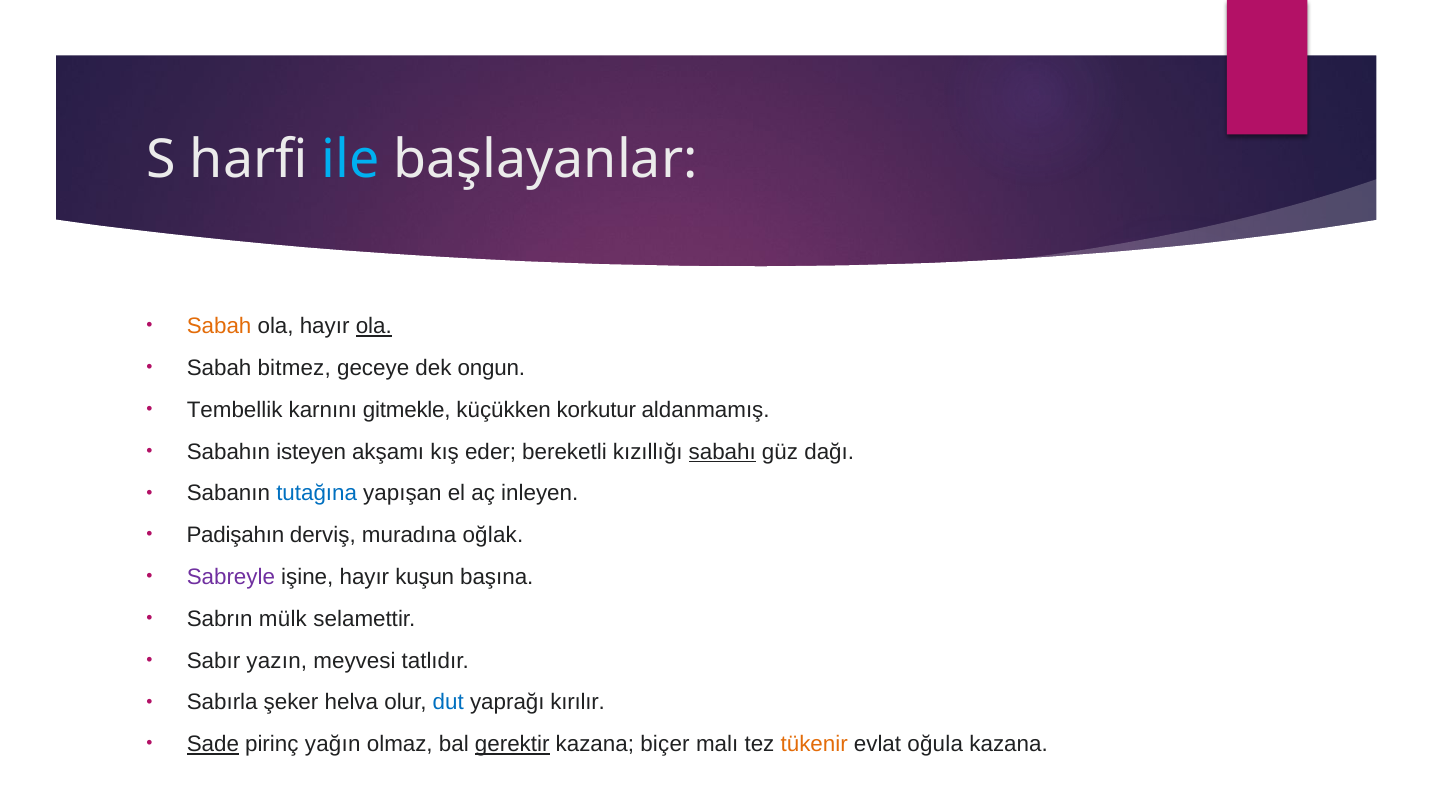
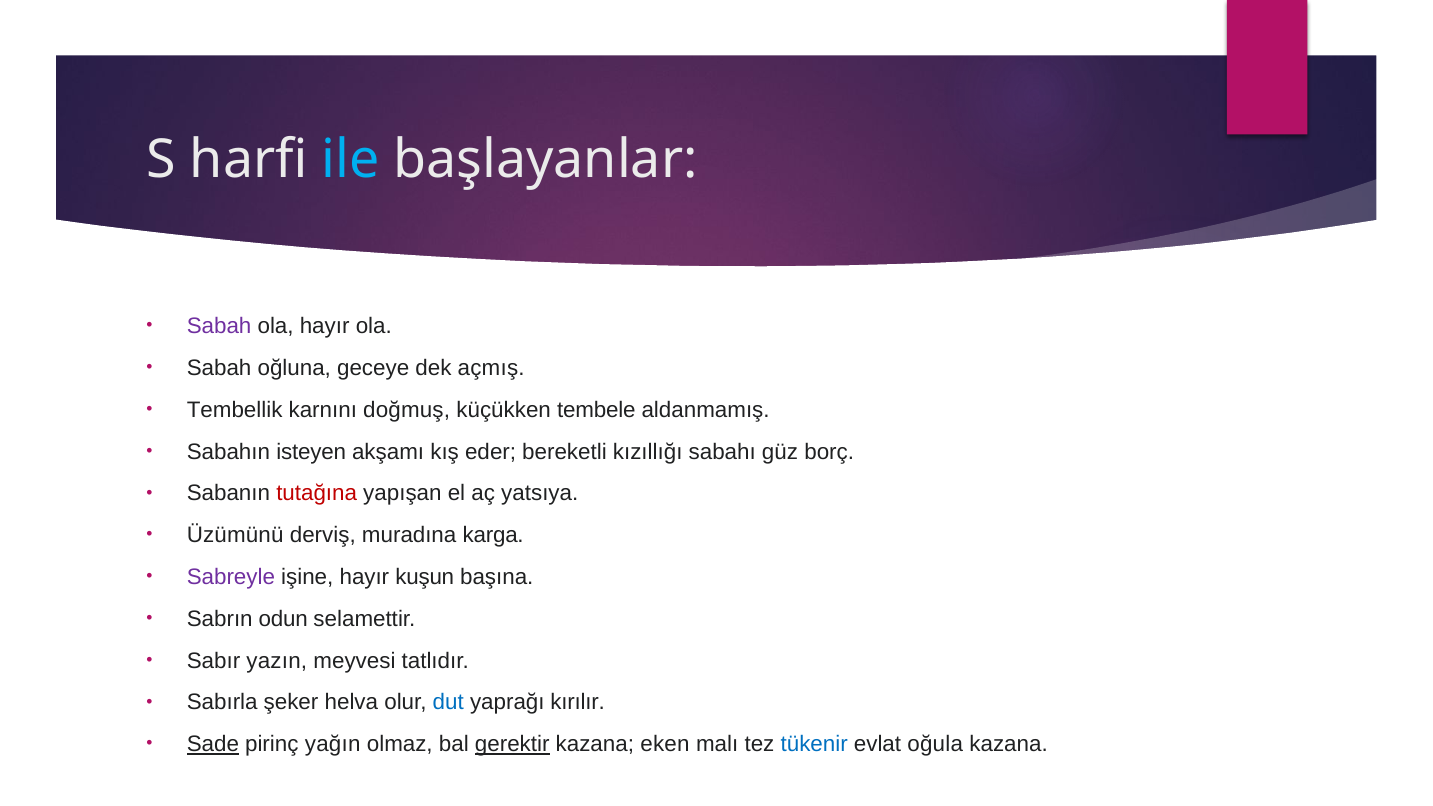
Sabah at (219, 326) colour: orange -> purple
ola at (374, 326) underline: present -> none
bitmez: bitmez -> oğluna
ongun: ongun -> açmış
gitmekle: gitmekle -> doğmuş
korkutur: korkutur -> tembele
sabahı underline: present -> none
dağı: dağı -> borç
tutağına colour: blue -> red
inleyen: inleyen -> yatsıya
Padişahın: Padişahın -> Üzümünü
oğlak: oğlak -> karga
mülk: mülk -> odun
biçer: biçer -> eken
tükenir colour: orange -> blue
